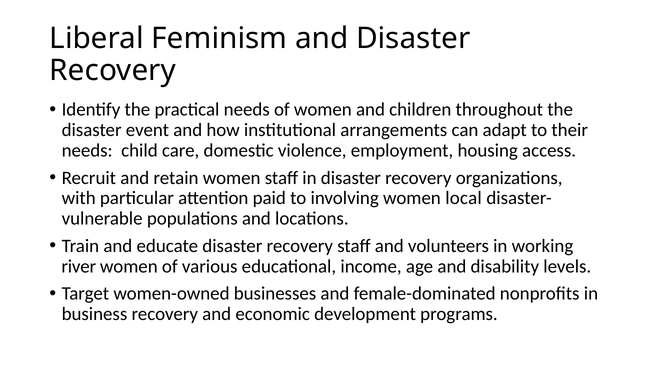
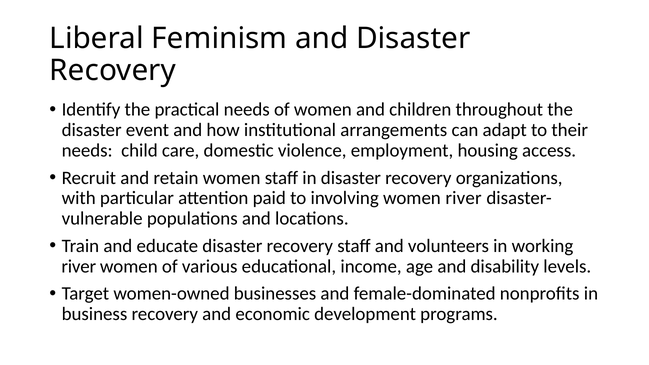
women local: local -> river
